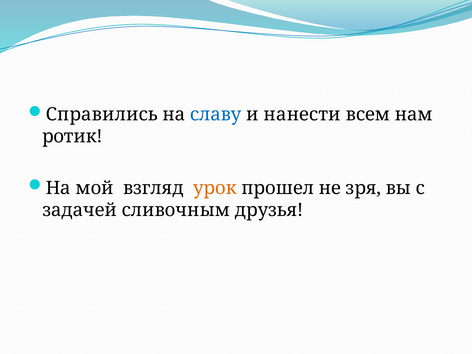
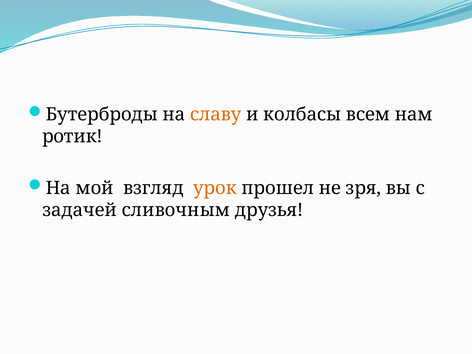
Справились: Справились -> Бутерброды
славу colour: blue -> orange
нанести: нанести -> колбасы
